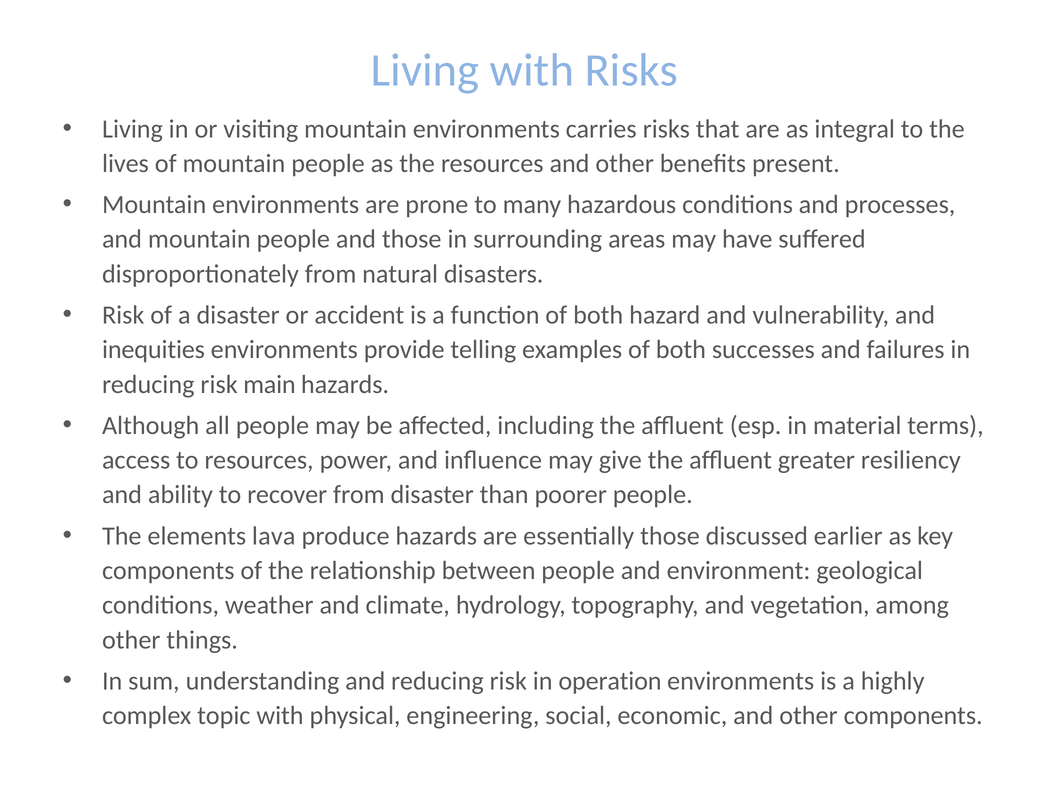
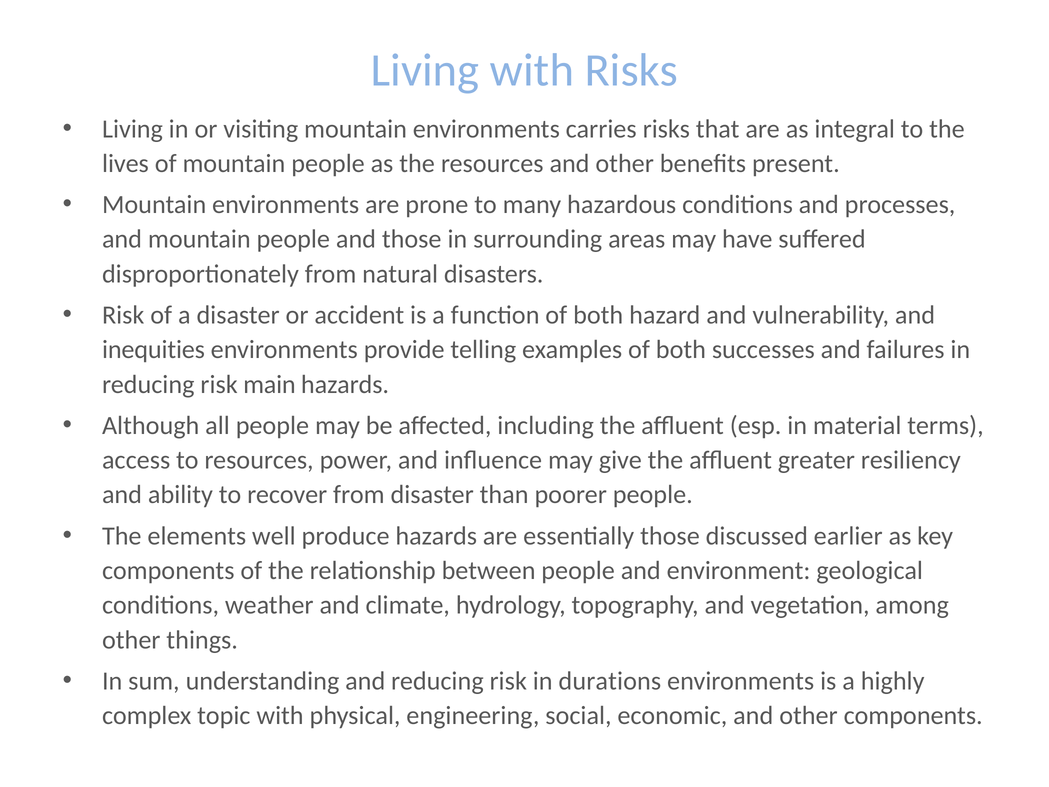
lava: lava -> well
operation: operation -> durations
